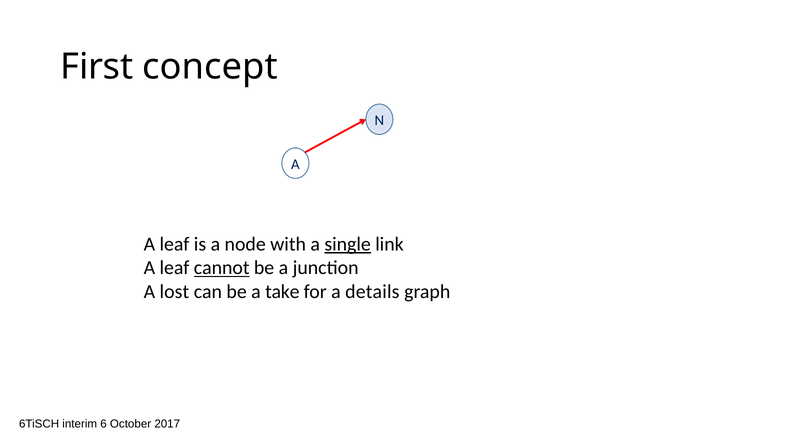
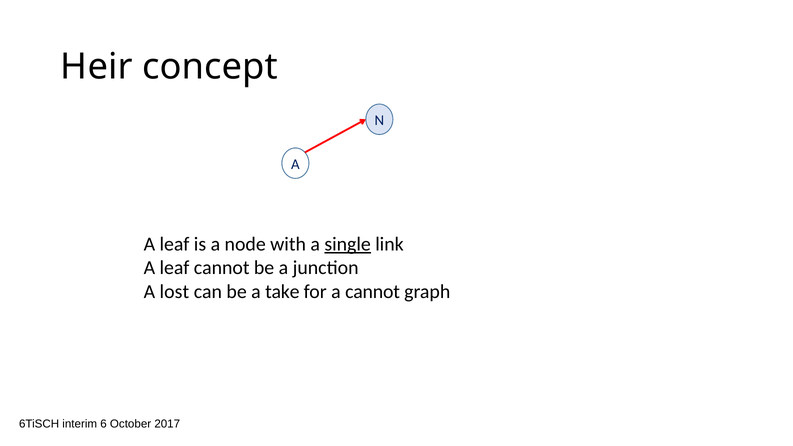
First: First -> Heir
cannot at (222, 268) underline: present -> none
a details: details -> cannot
